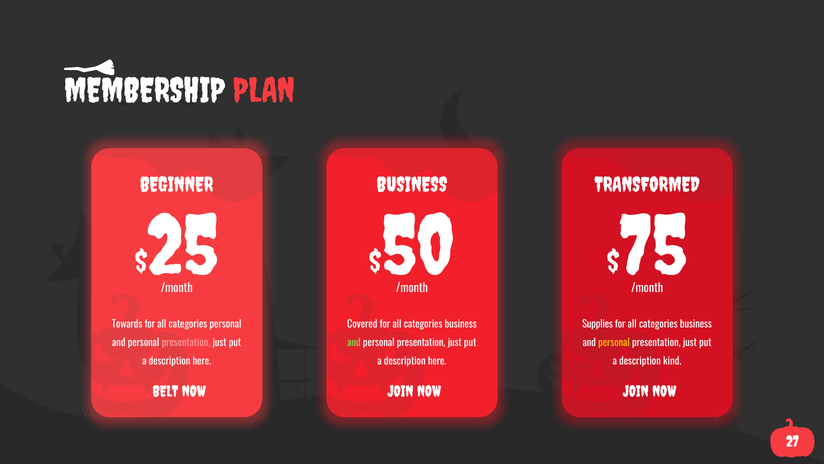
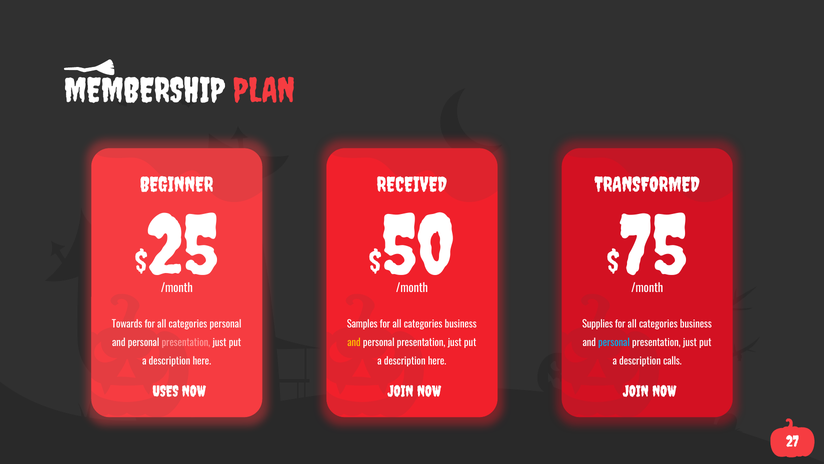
BUSINESS at (412, 185): BUSINESS -> RECEIVED
Covered: Covered -> Samples
and at (354, 342) colour: light green -> yellow
personal at (614, 342) colour: yellow -> light blue
kind: kind -> calls
BELT: BELT -> USES
